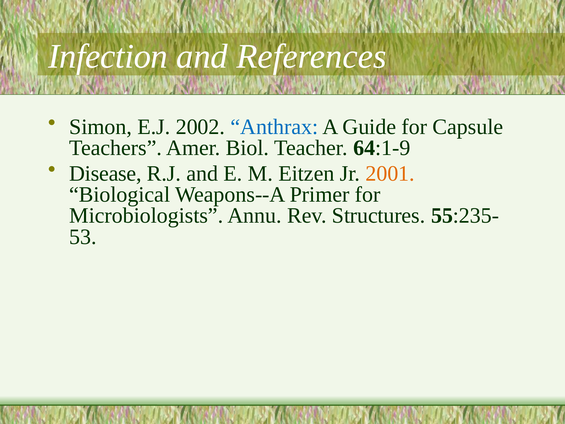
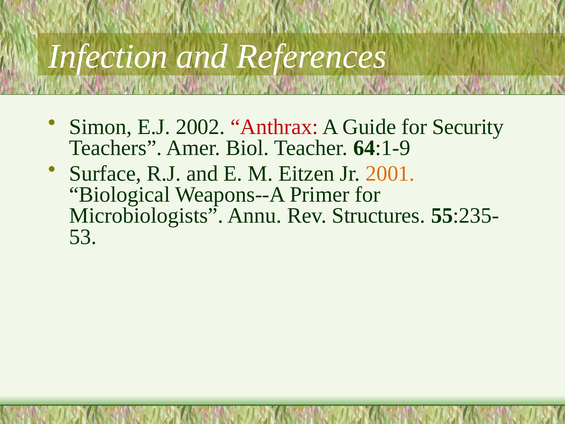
Anthrax colour: blue -> red
Capsule: Capsule -> Security
Disease: Disease -> Surface
